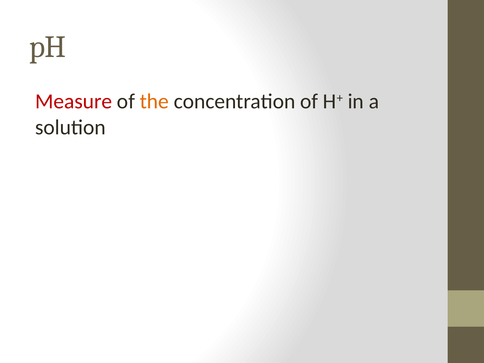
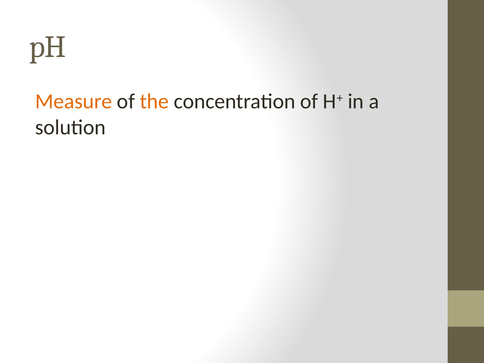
Measure colour: red -> orange
